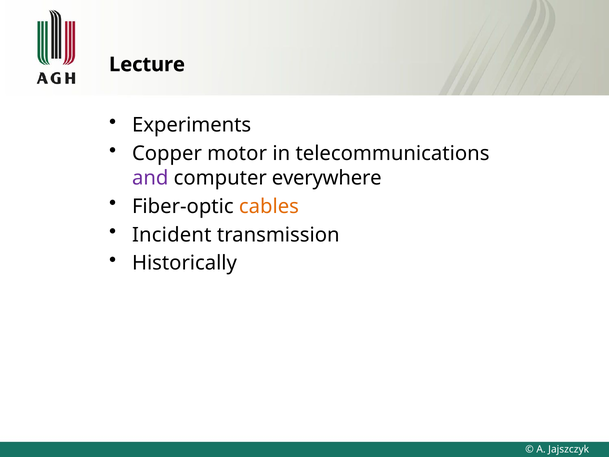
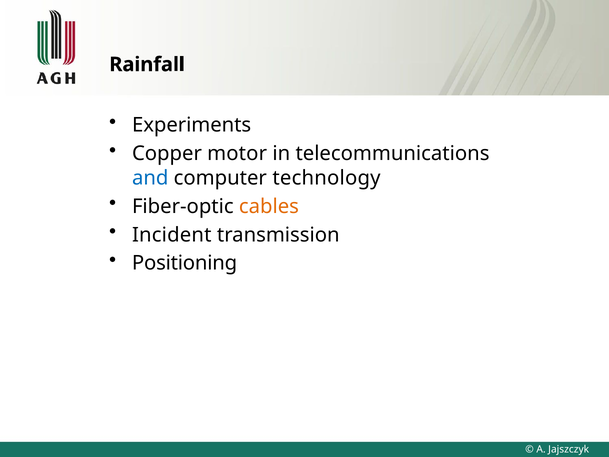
Lecture: Lecture -> Rainfall
and colour: purple -> blue
everywhere: everywhere -> technology
Historically: Historically -> Positioning
